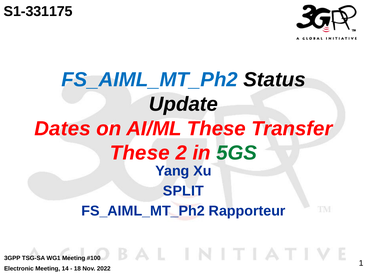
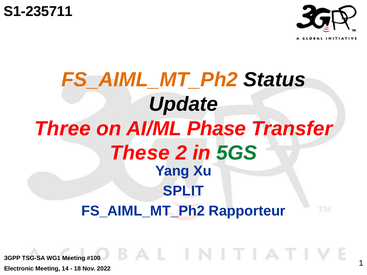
S1-331175: S1-331175 -> S1-235711
FS_AIML_MT_Ph2 at (150, 80) colour: blue -> orange
Dates: Dates -> Three
AI/ML These: These -> Phase
